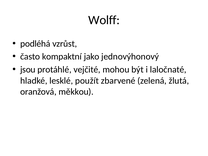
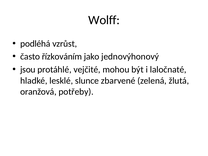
kompaktní: kompaktní -> řízkováním
použít: použít -> slunce
měkkou: měkkou -> potřeby
